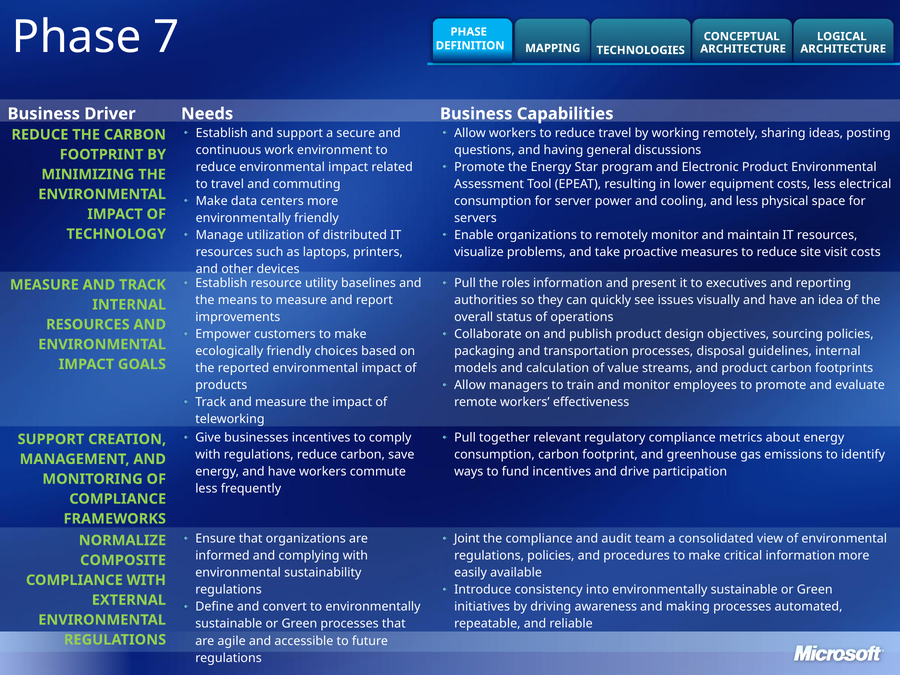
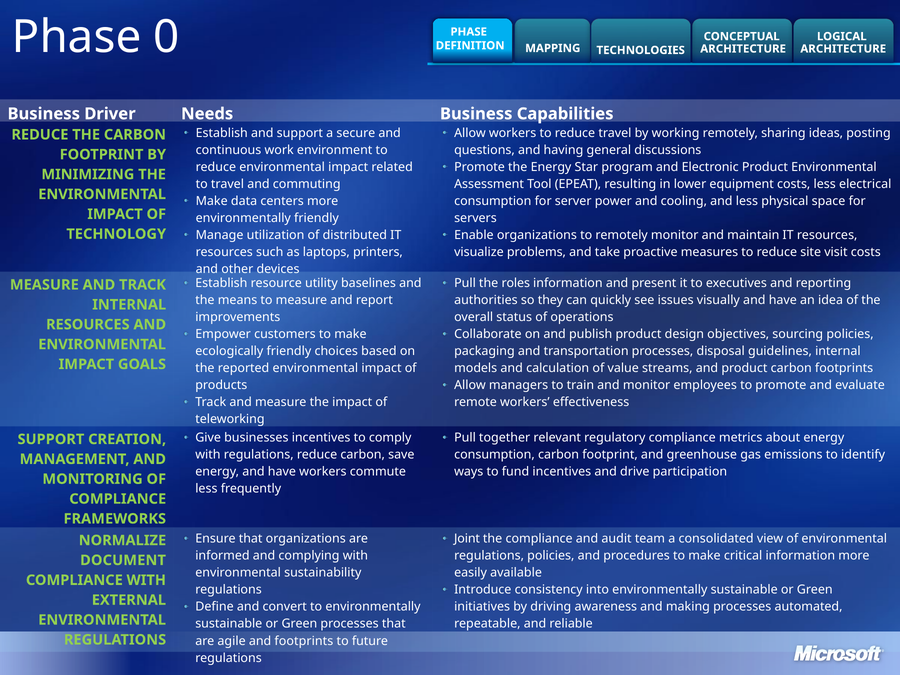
7: 7 -> 0
COMPOSITE: COMPOSITE -> DOCUMENT
and accessible: accessible -> footprints
